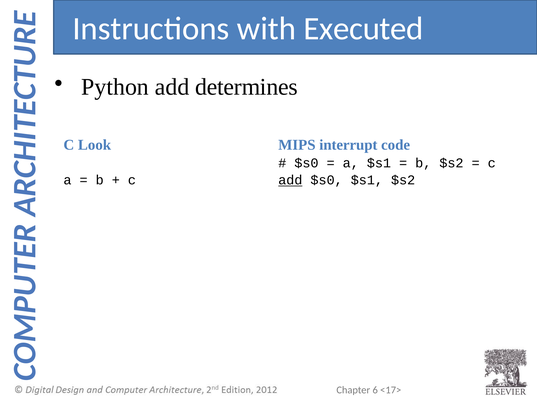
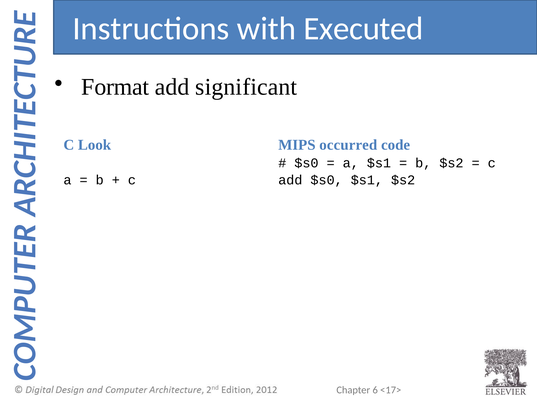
Python: Python -> Format
determines: determines -> significant
interrupt: interrupt -> occurred
add at (290, 180) underline: present -> none
